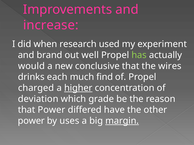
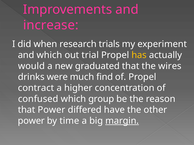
used: used -> trials
and brand: brand -> which
well: well -> trial
has colour: light green -> yellow
conclusive: conclusive -> graduated
each: each -> were
charged: charged -> contract
higher underline: present -> none
deviation: deviation -> confused
grade: grade -> group
uses: uses -> time
